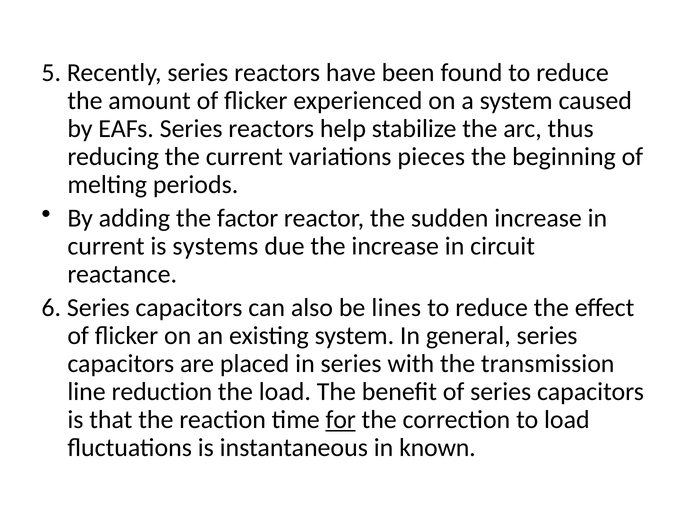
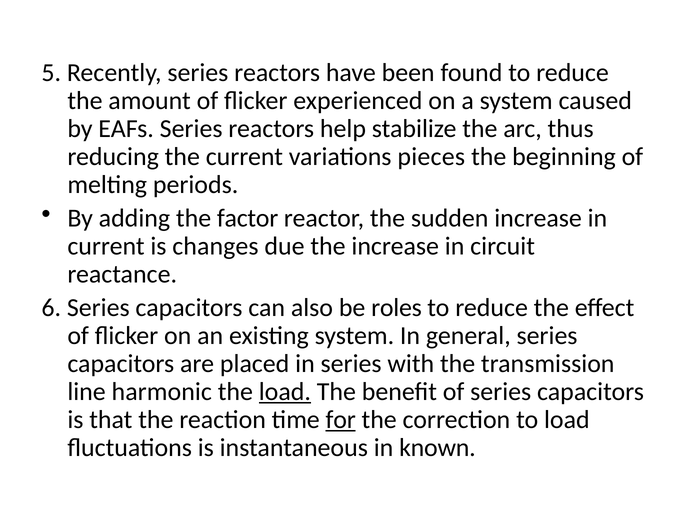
systems: systems -> changes
lines: lines -> roles
reduction: reduction -> harmonic
load at (285, 392) underline: none -> present
